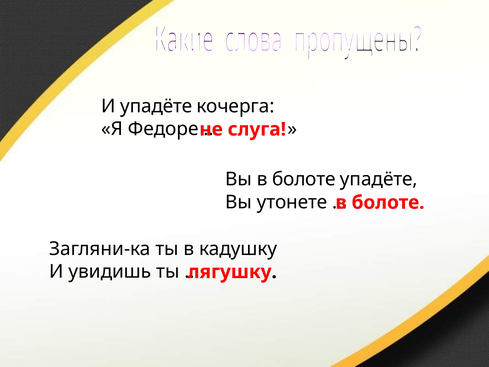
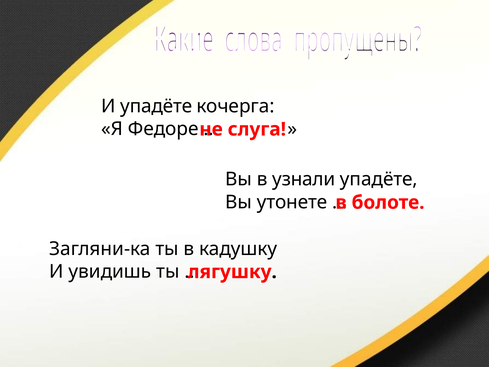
Вы в болоте: болоте -> узнали
